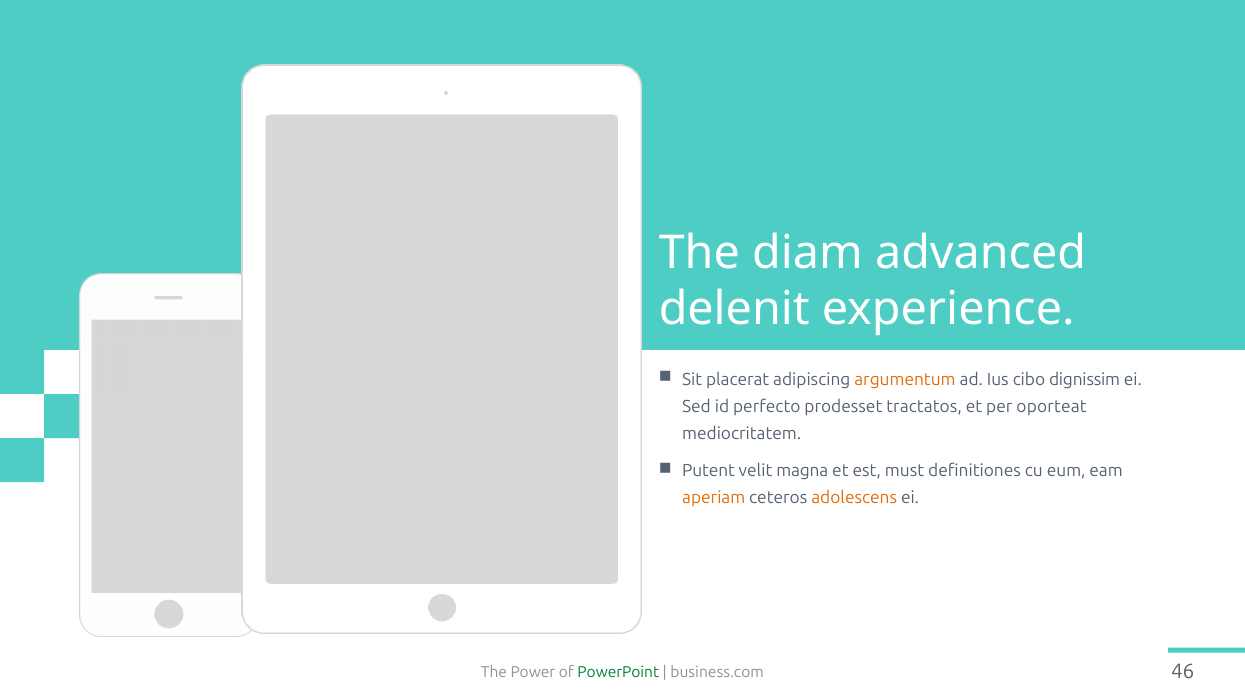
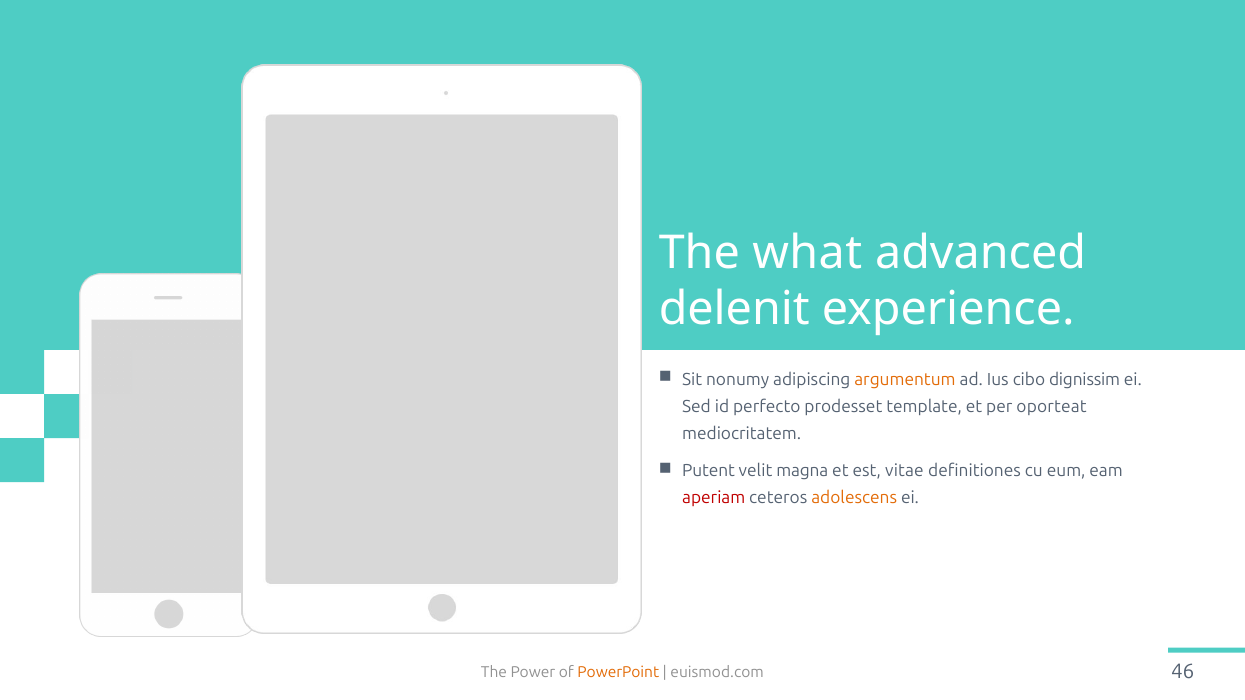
diam: diam -> what
placerat: placerat -> nonumy
tractatos: tractatos -> template
must: must -> vitae
aperiam colour: orange -> red
PowerPoint colour: green -> orange
business.com: business.com -> euismod.com
